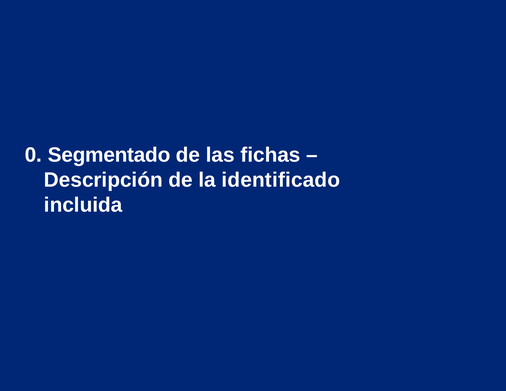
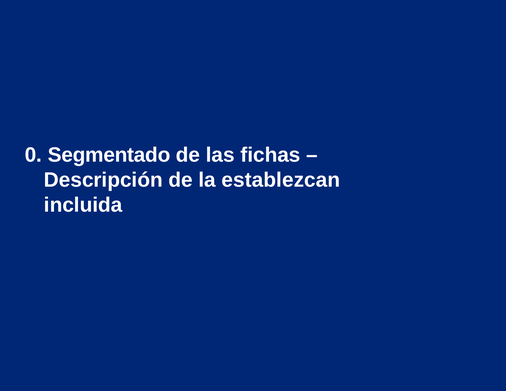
identificado: identificado -> establezcan
